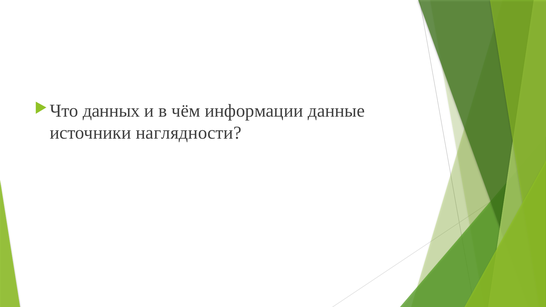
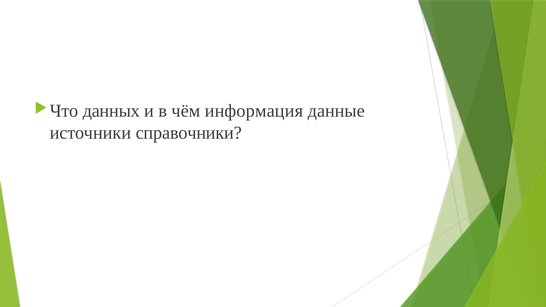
информации: информации -> информация
наглядности: наглядности -> справочники
